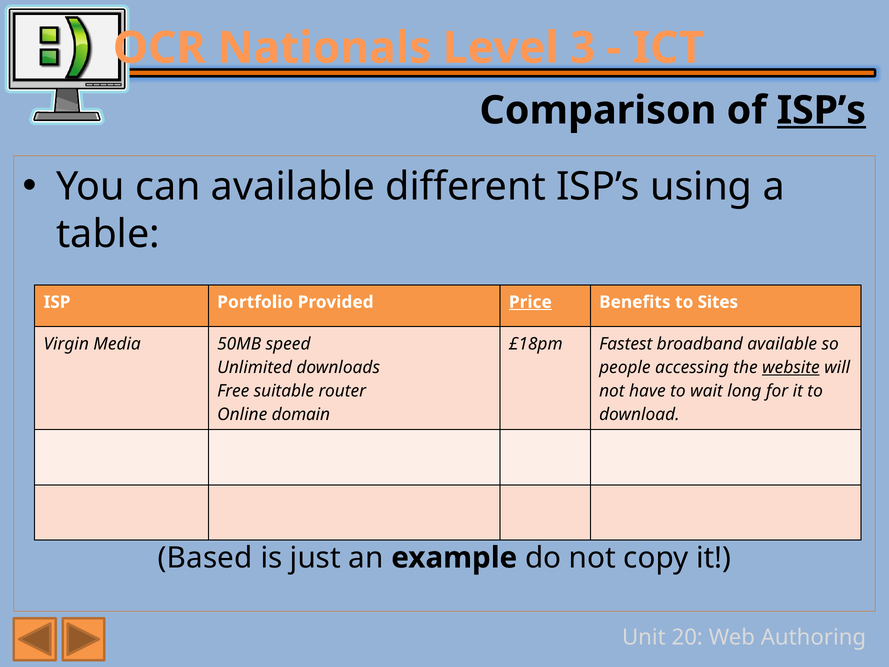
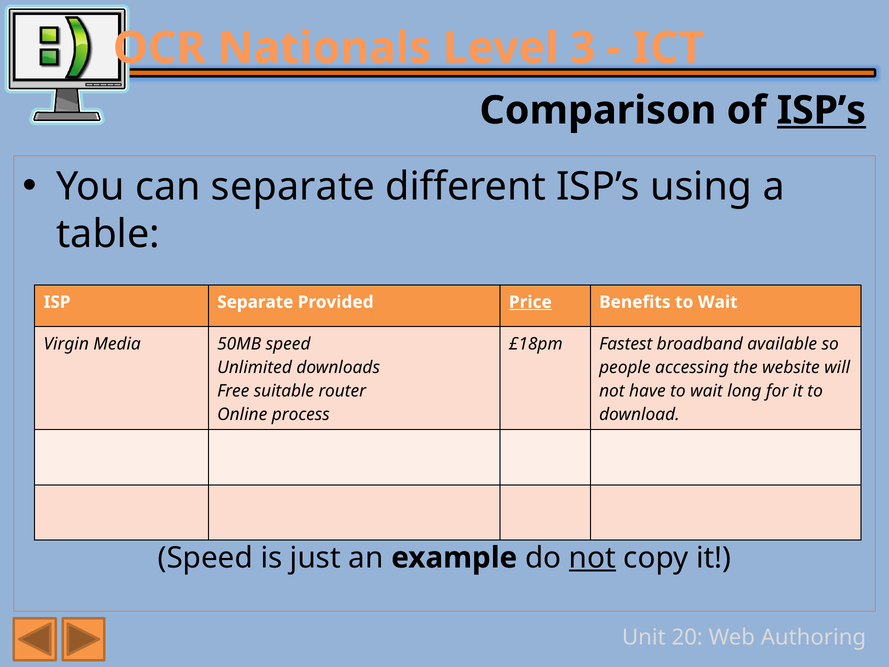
can available: available -> separate
ISP Portfolio: Portfolio -> Separate
Benefits to Sites: Sites -> Wait
website underline: present -> none
domain: domain -> process
Based at (205, 558): Based -> Speed
not at (592, 558) underline: none -> present
